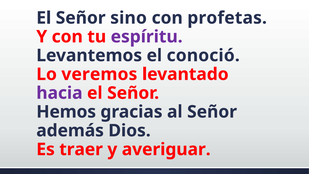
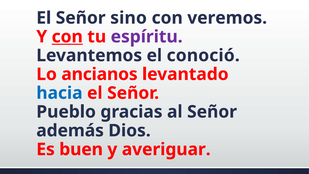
profetas: profetas -> veremos
con at (67, 37) underline: none -> present
veremos: veremos -> ancianos
hacia colour: purple -> blue
Hemos: Hemos -> Pueblo
traer: traer -> buen
